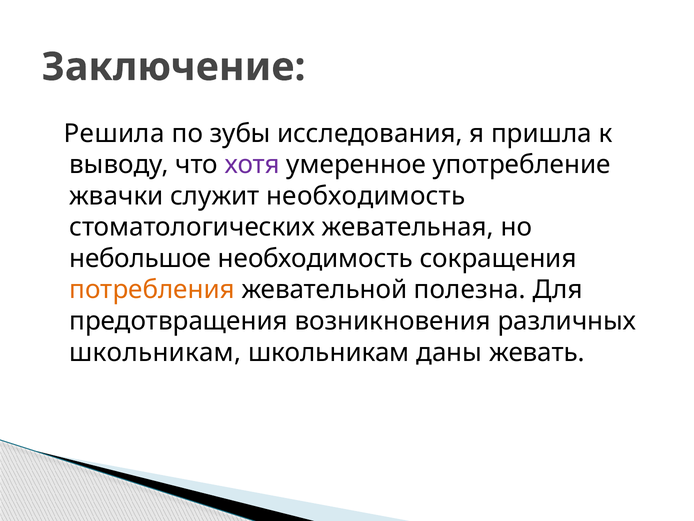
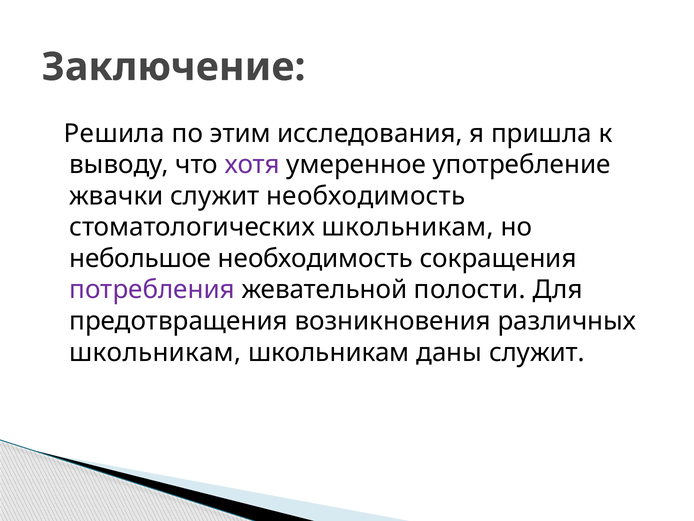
зубы: зубы -> этим
стоматологических жевательная: жевательная -> школьникам
потребления colour: orange -> purple
полезна: полезна -> полости
даны жевать: жевать -> служит
